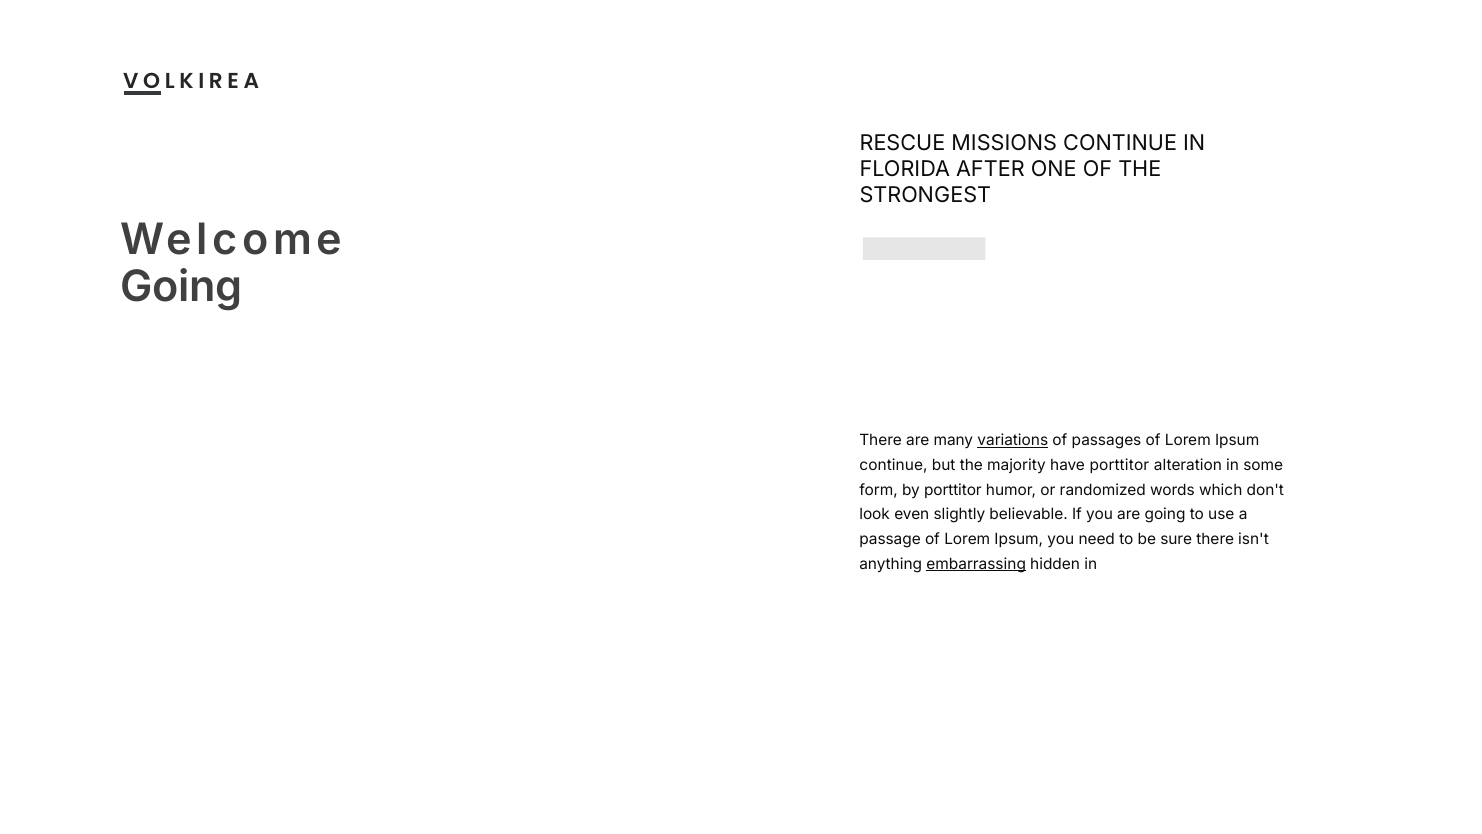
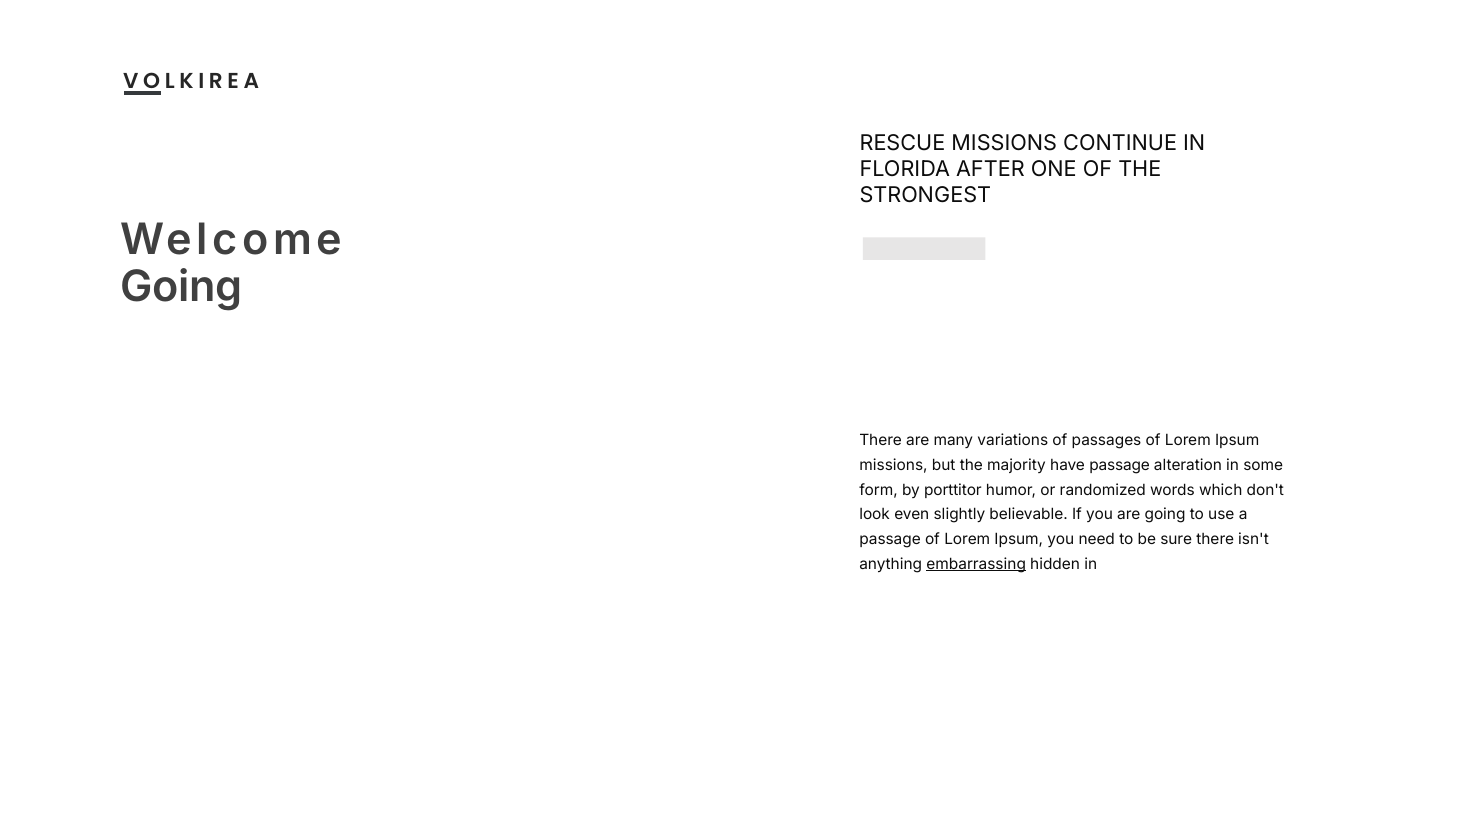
variations underline: present -> none
continue at (893, 465): continue -> missions
have porttitor: porttitor -> passage
